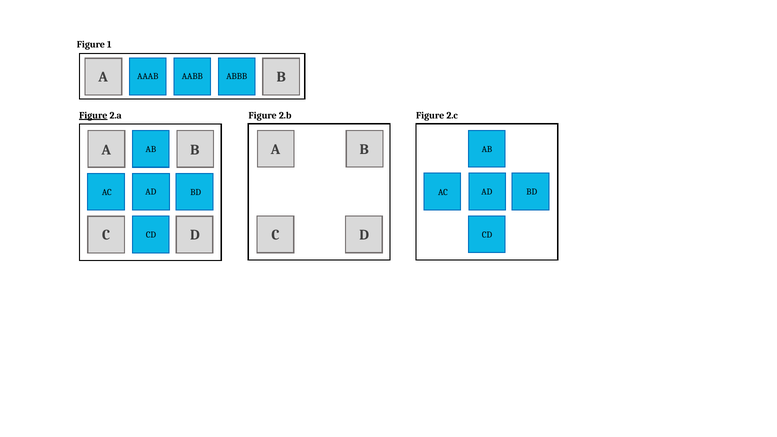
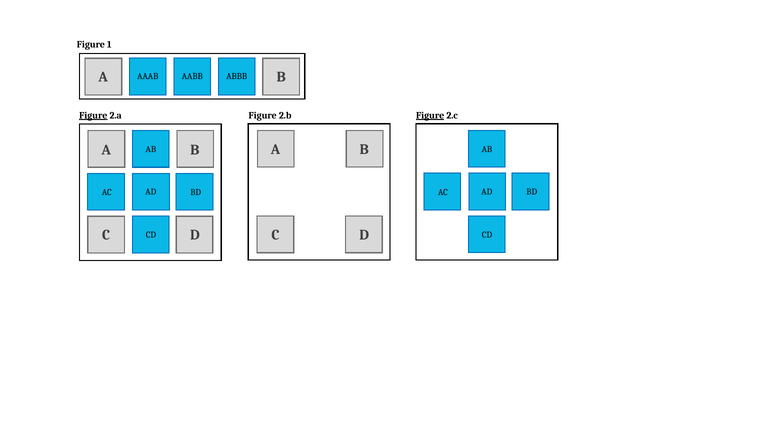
Figure at (430, 115) underline: none -> present
